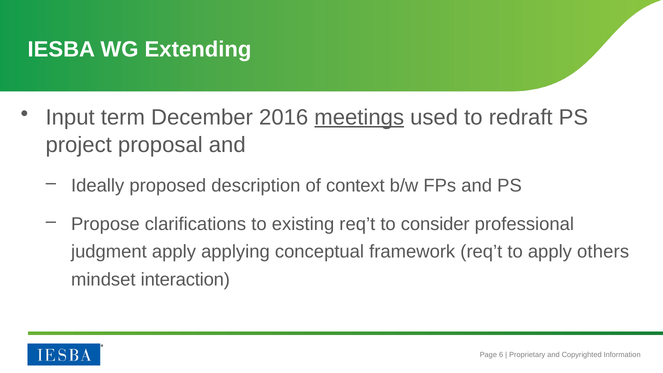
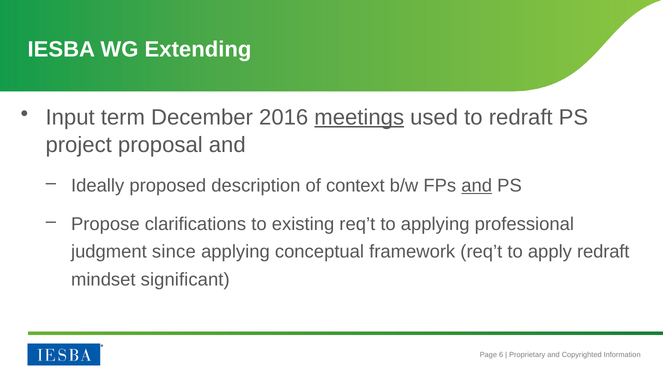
and at (477, 186) underline: none -> present
to consider: consider -> applying
judgment apply: apply -> since
apply others: others -> redraft
interaction: interaction -> significant
